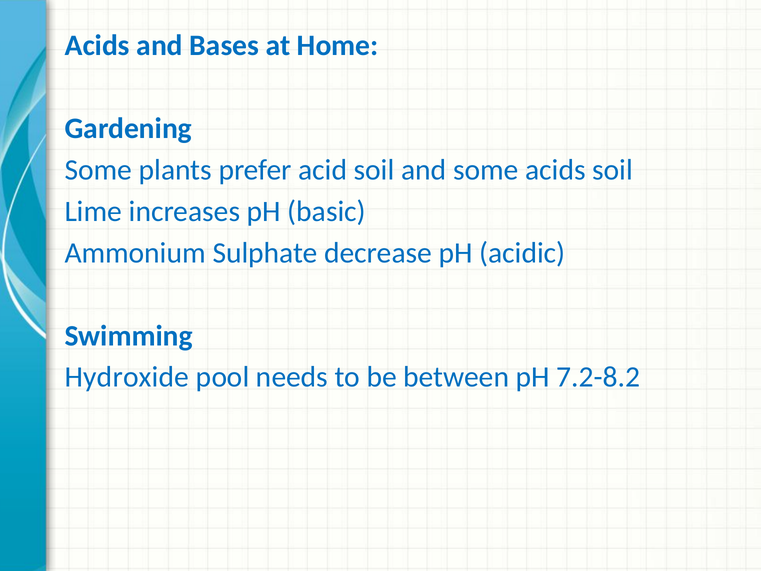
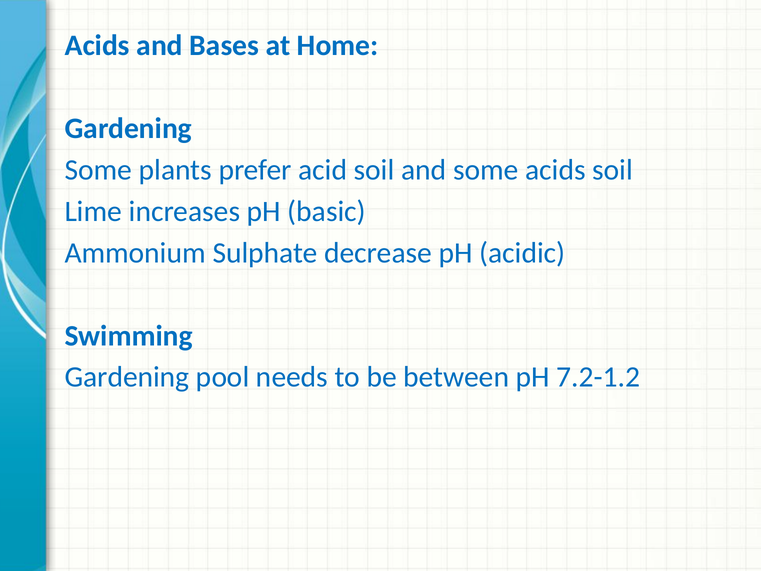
Hydroxide at (127, 377): Hydroxide -> Gardening
7.2-8.2: 7.2-8.2 -> 7.2-1.2
